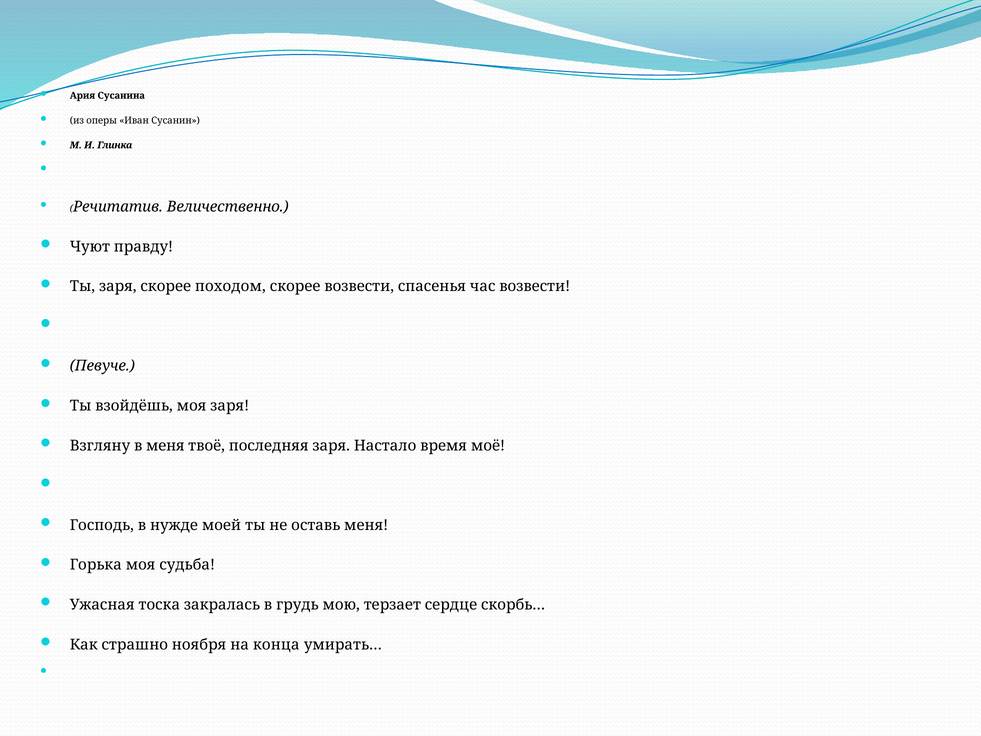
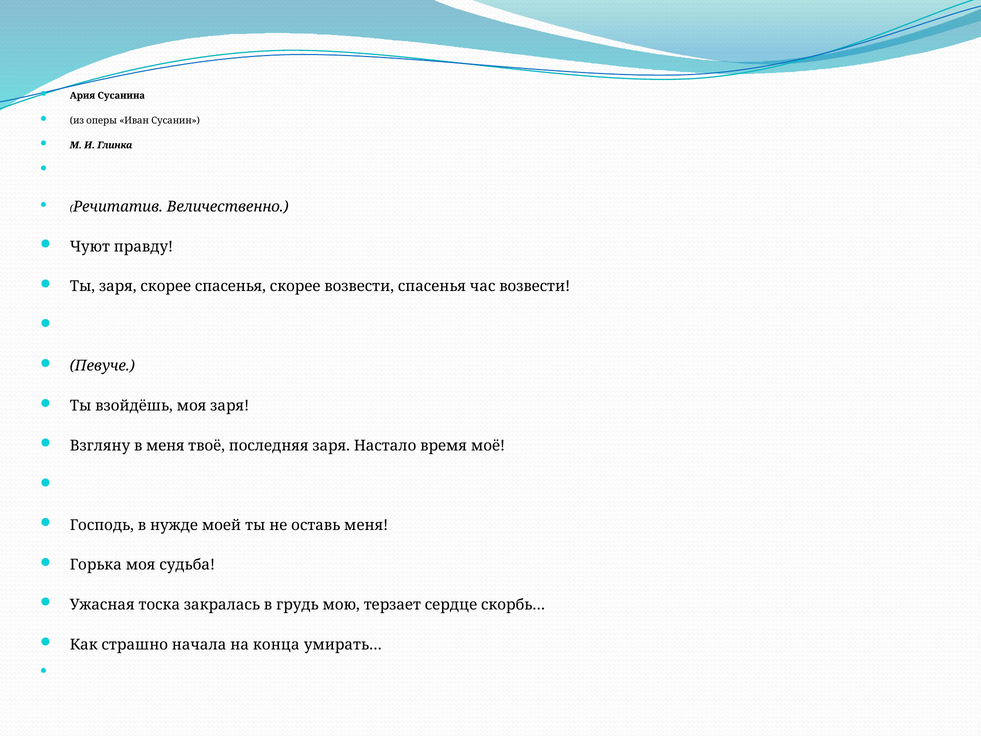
скорее походом: походом -> спасенья
ноября: ноября -> начала
